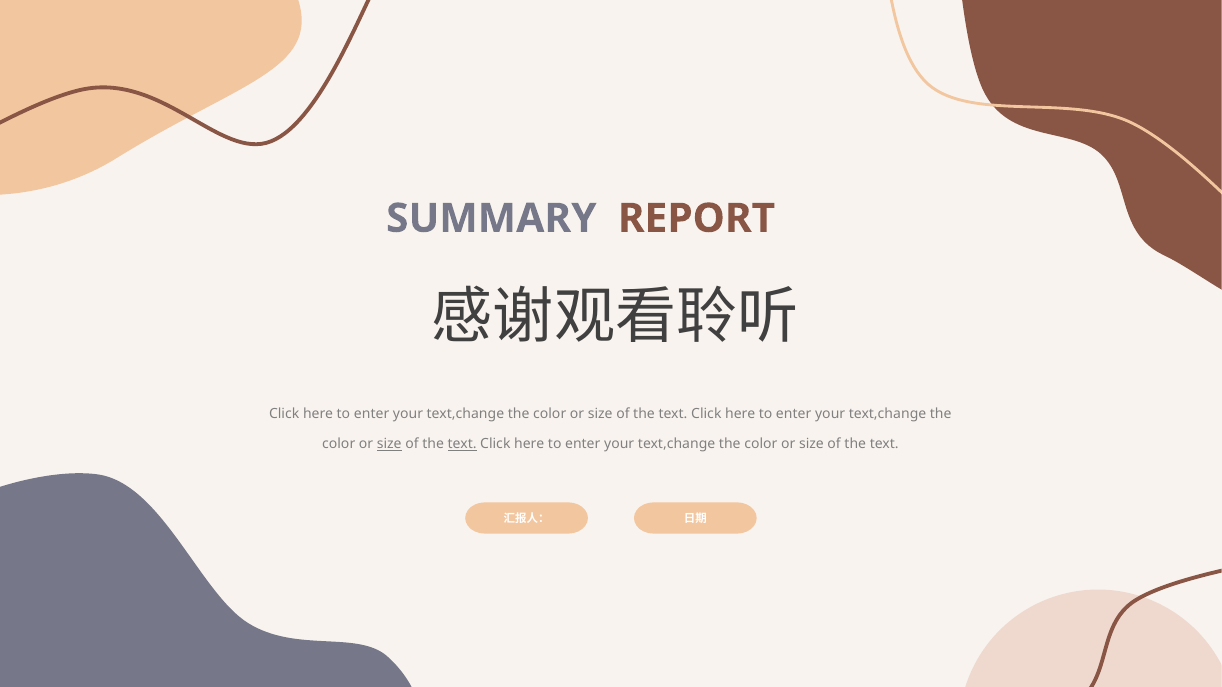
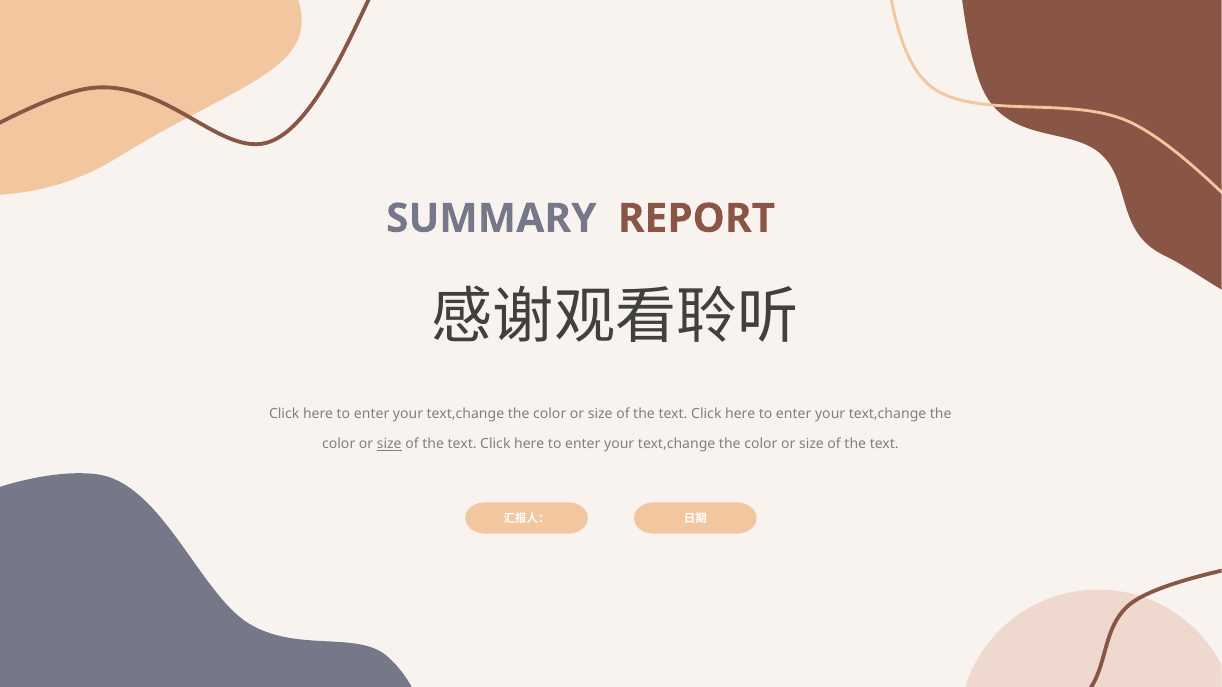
text at (462, 444) underline: present -> none
